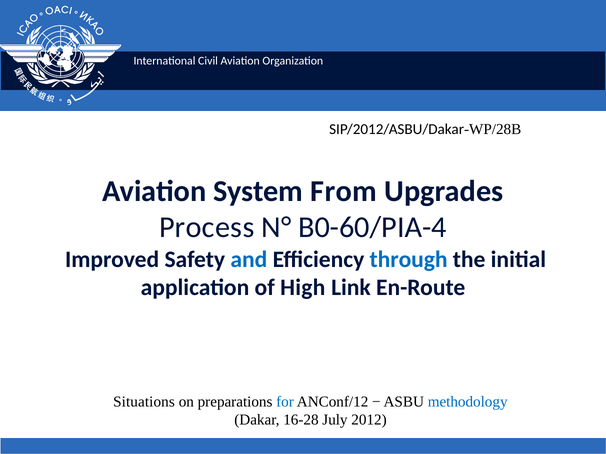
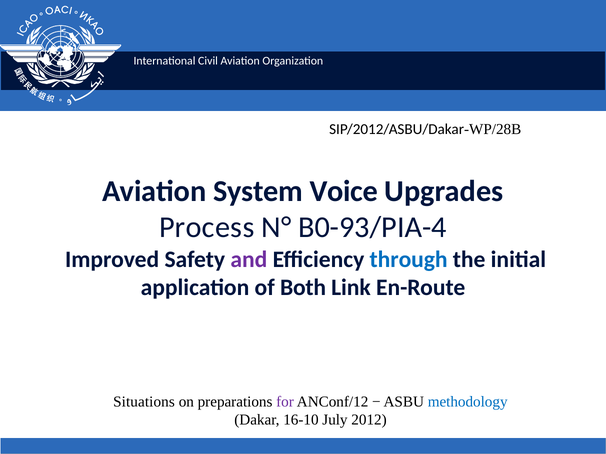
From: From -> Voice
B0-60/PIA-4: B0-60/PIA-4 -> B0-93/PIA-4
and colour: blue -> purple
High: High -> Both
for colour: blue -> purple
16-28: 16-28 -> 16-10
